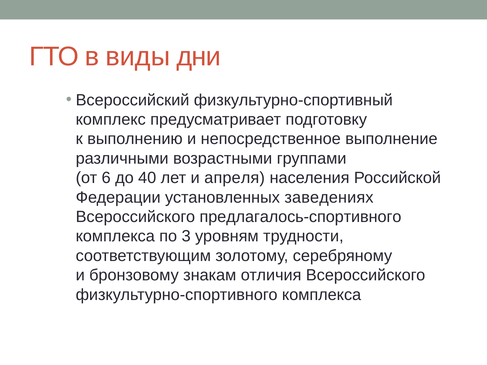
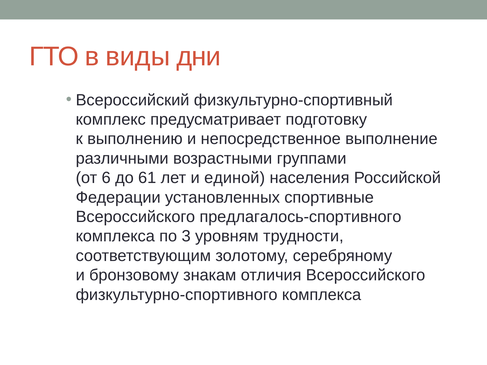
40: 40 -> 61
апреля: апреля -> единой
заведениях: заведениях -> спортивные
